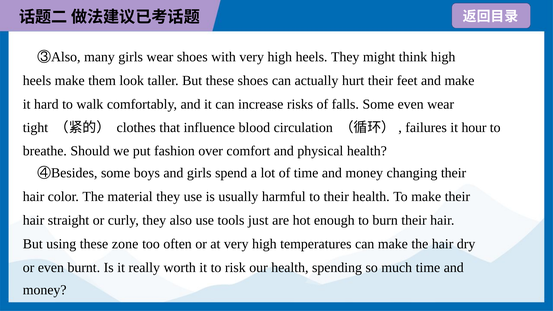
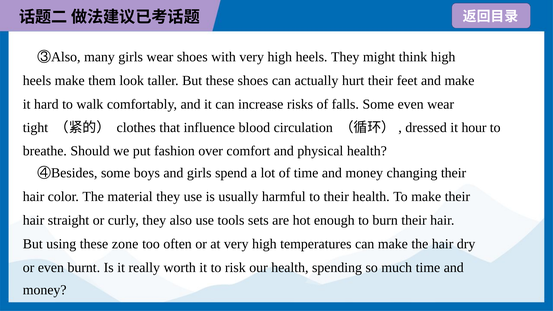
failures: failures -> dressed
just: just -> sets
